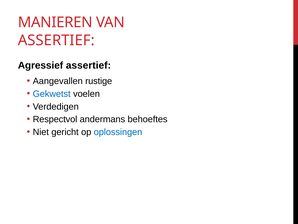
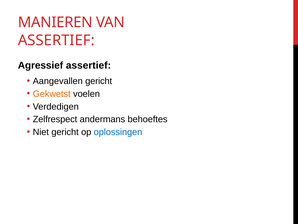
Aangevallen rustige: rustige -> gericht
Gekwetst colour: blue -> orange
Respectvol: Respectvol -> Zelfrespect
